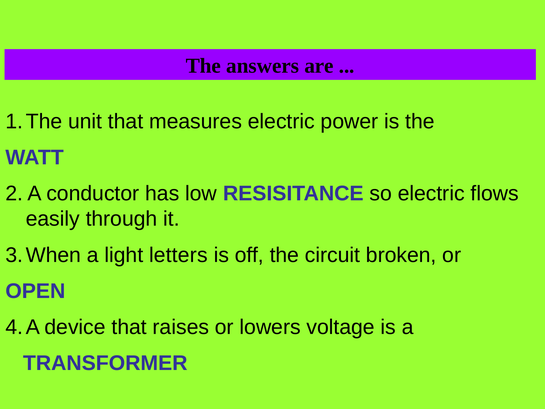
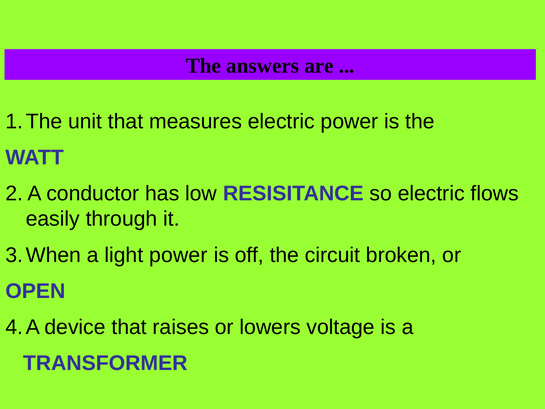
light letters: letters -> power
